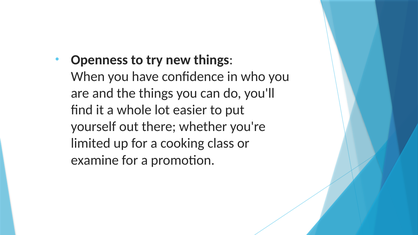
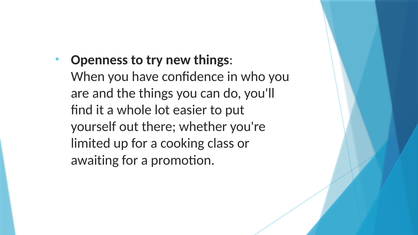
examine: examine -> awaiting
